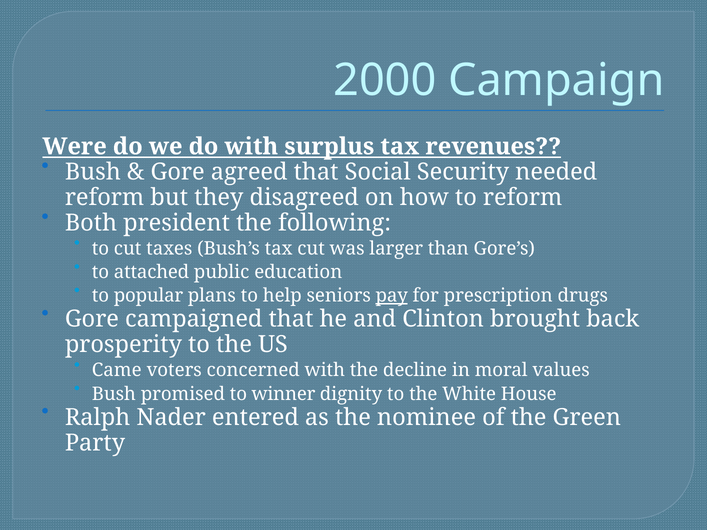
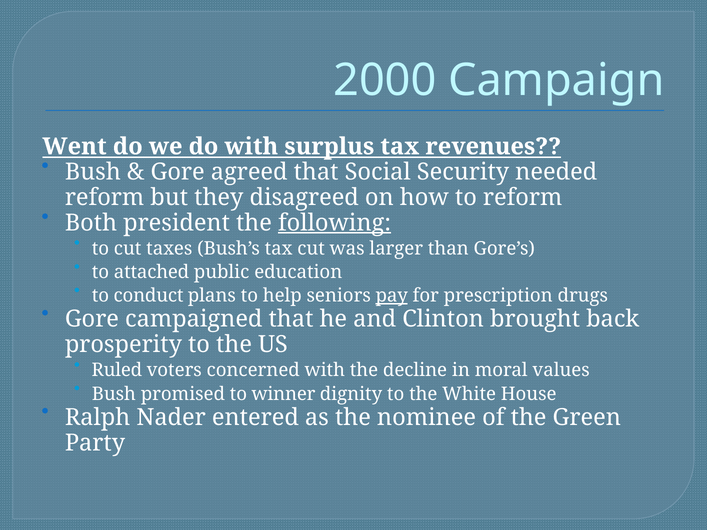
Were: Were -> Went
following underline: none -> present
popular: popular -> conduct
Came: Came -> Ruled
